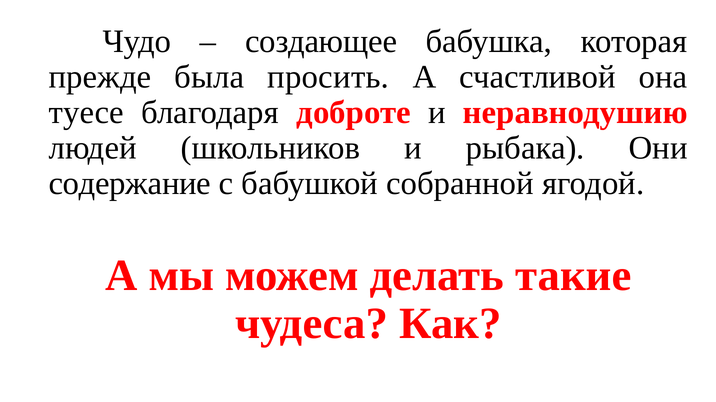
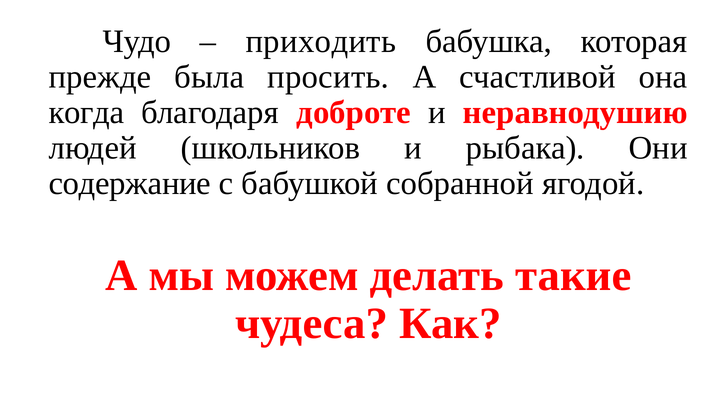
создающее: создающее -> приходить
туесе: туесе -> когда
